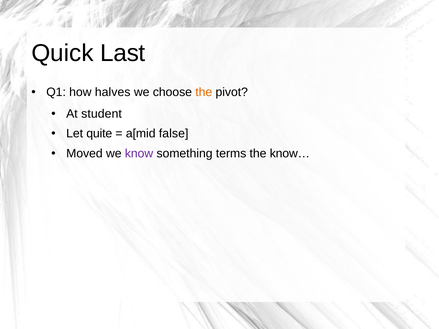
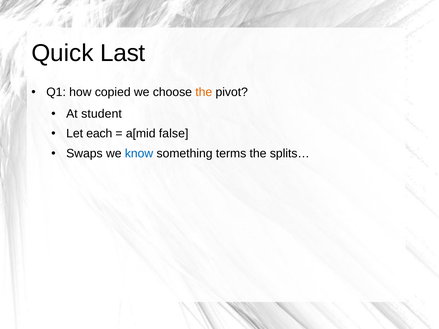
halves: halves -> copied
quite: quite -> each
Moved: Moved -> Swaps
know colour: purple -> blue
know…: know… -> splits…
